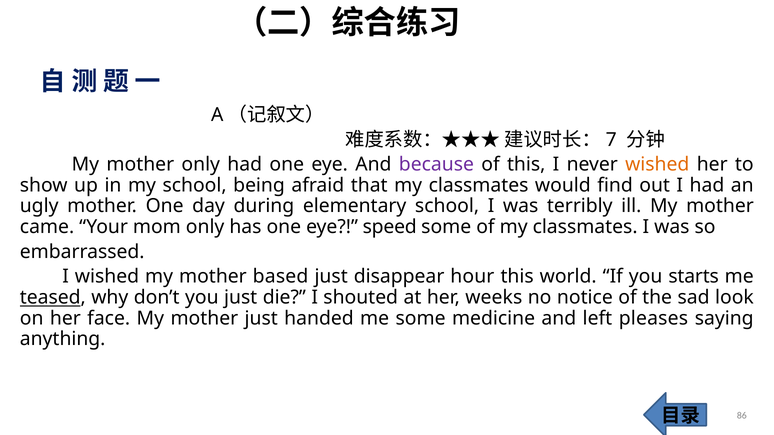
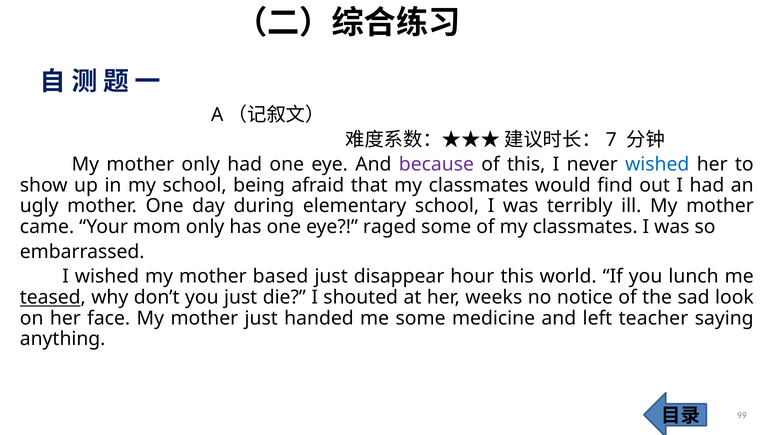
wished at (657, 164) colour: orange -> blue
speed: speed -> raged
starts: starts -> lunch
pleases: pleases -> teacher
86: 86 -> 99
